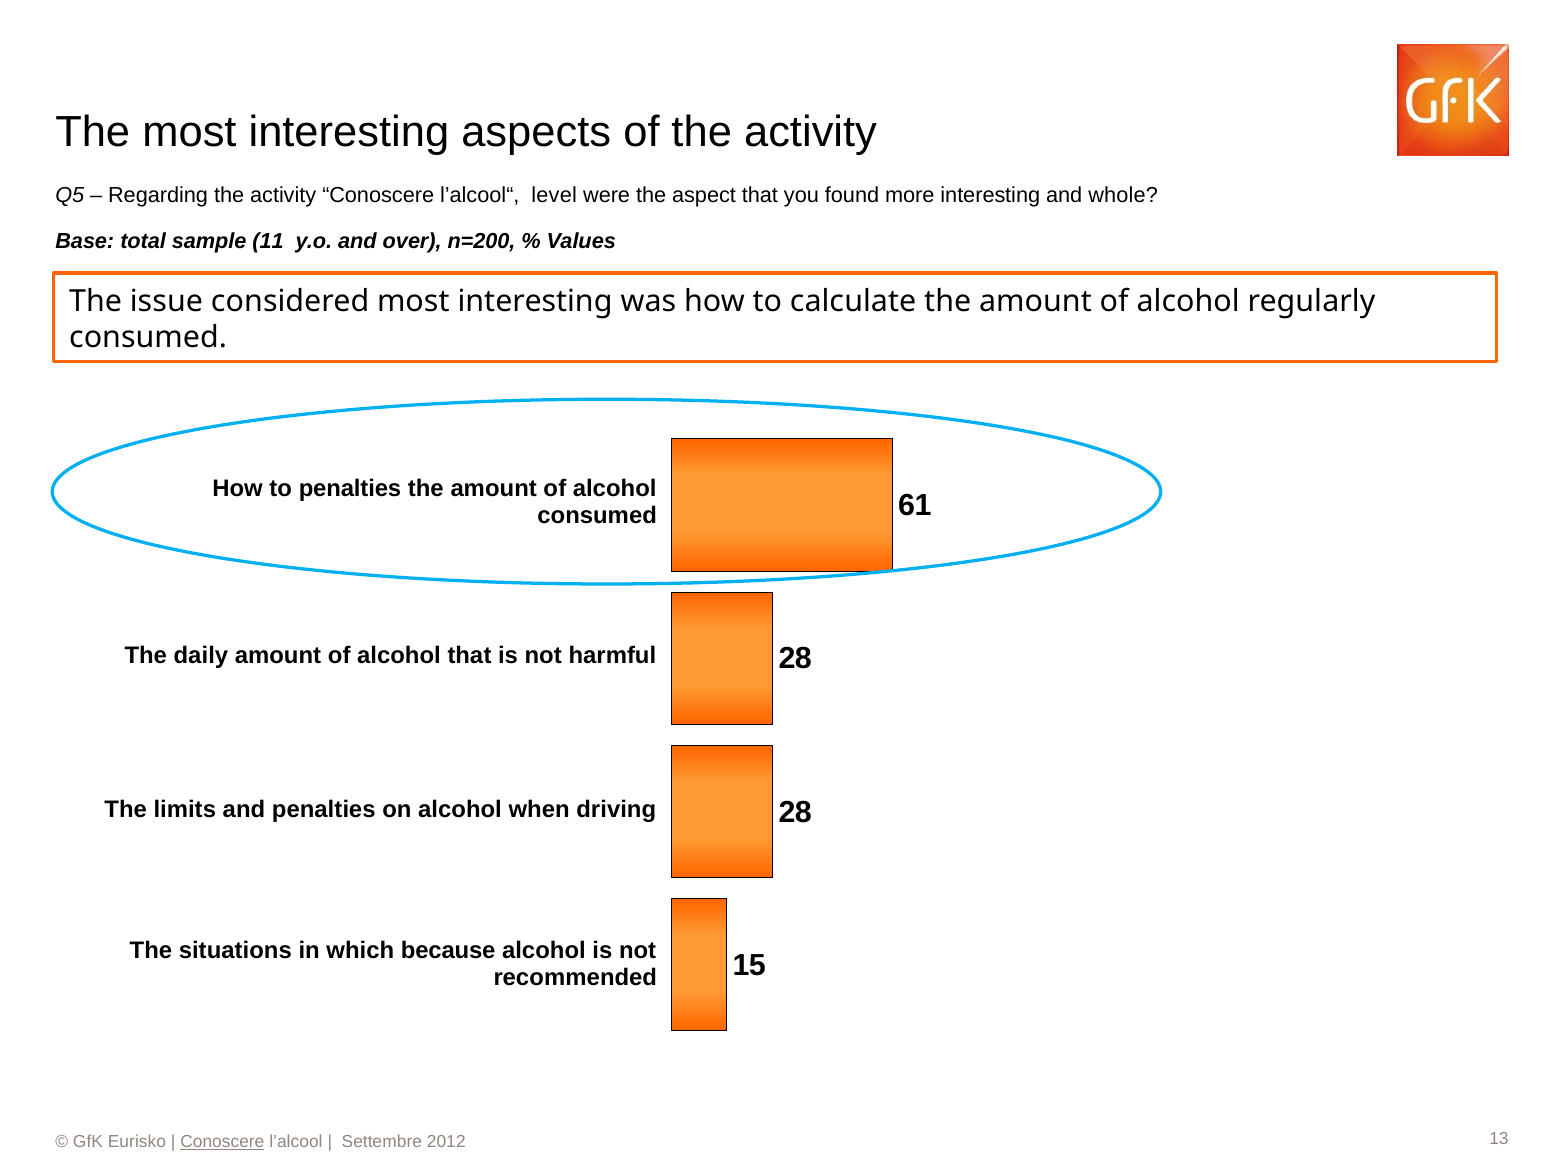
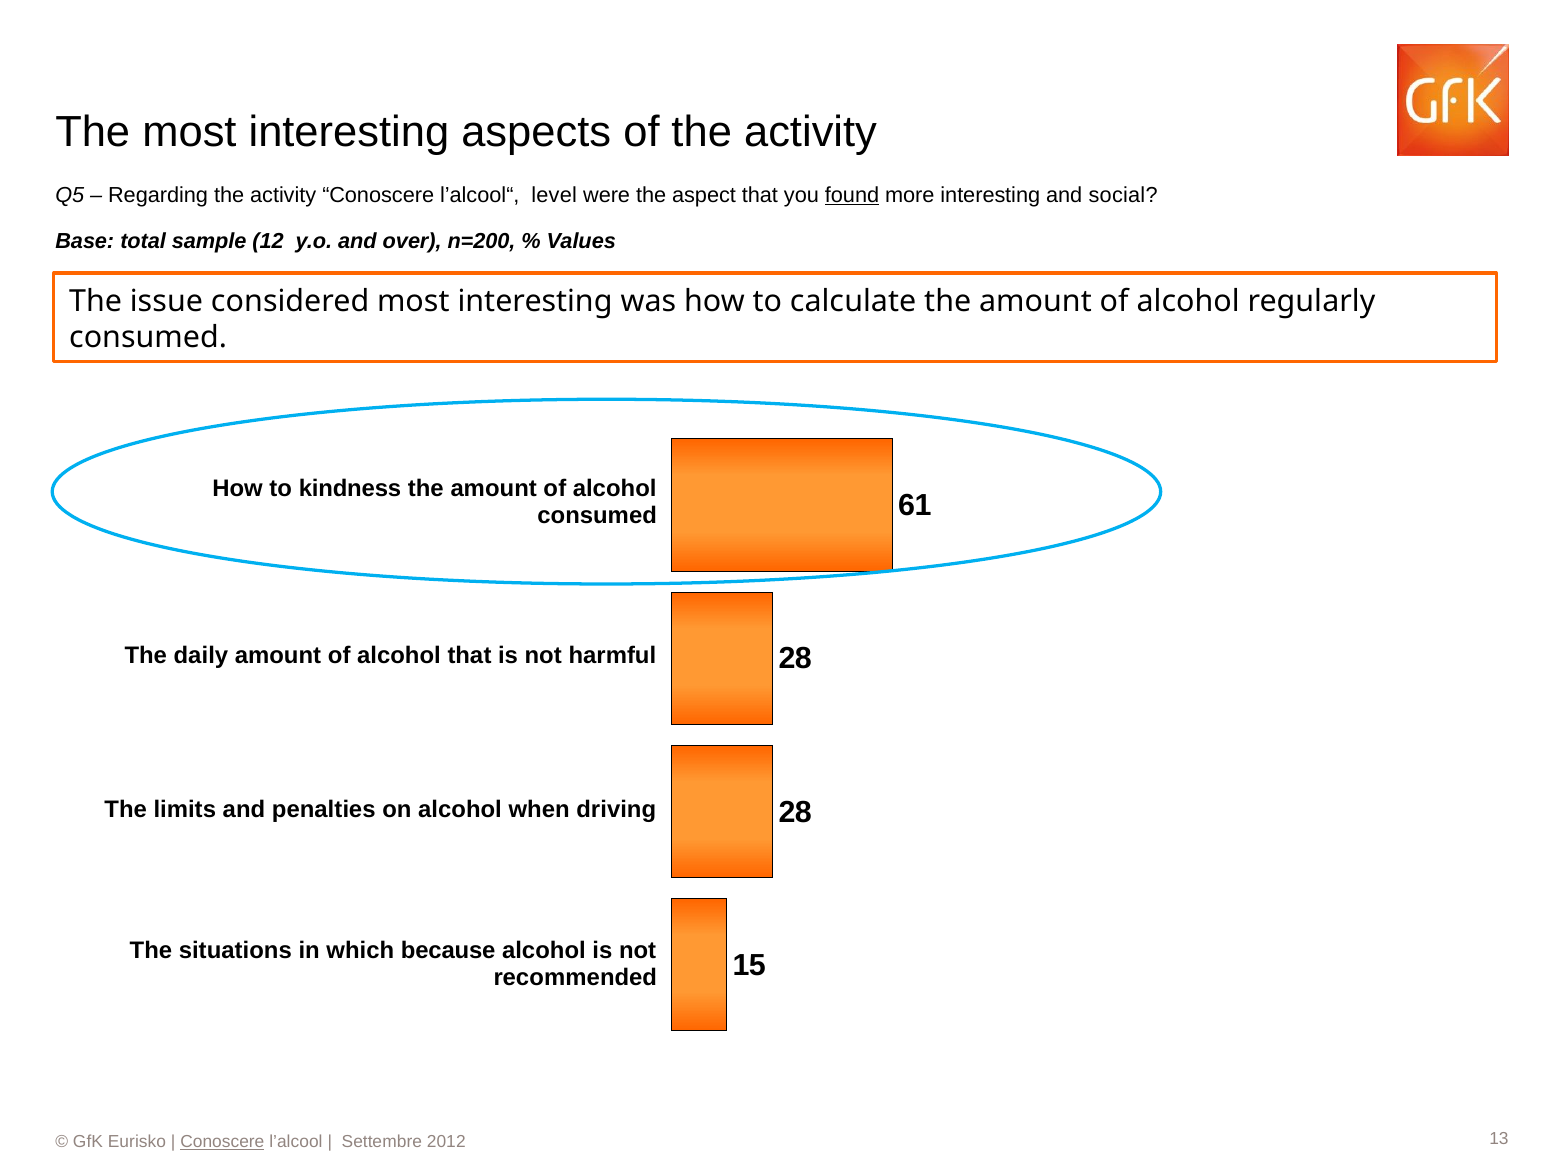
found underline: none -> present
whole: whole -> social
11: 11 -> 12
to penalties: penalties -> kindness
